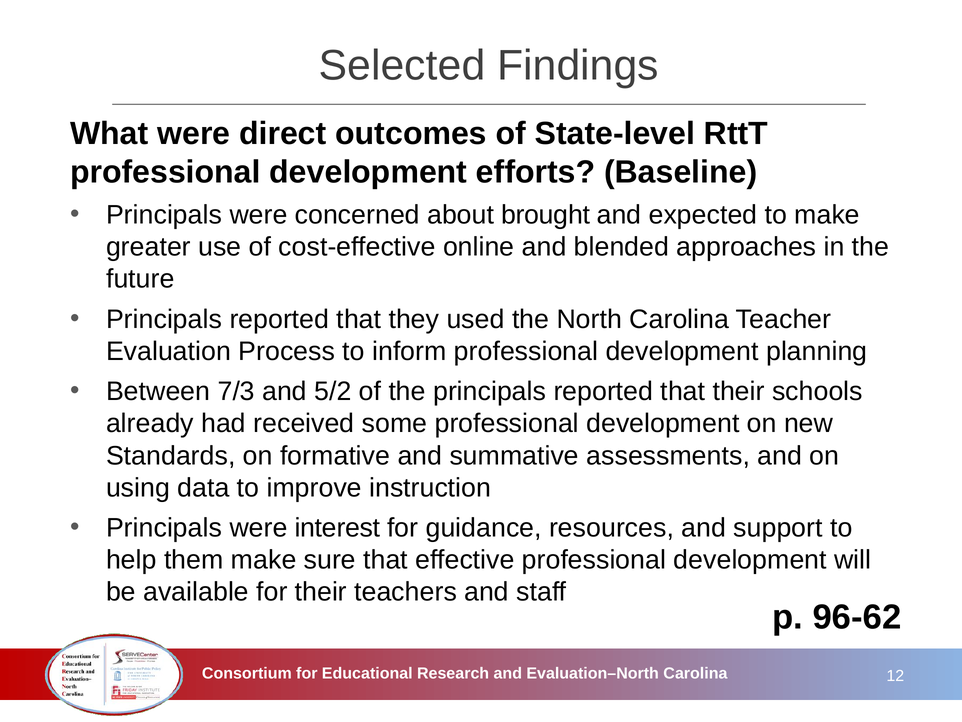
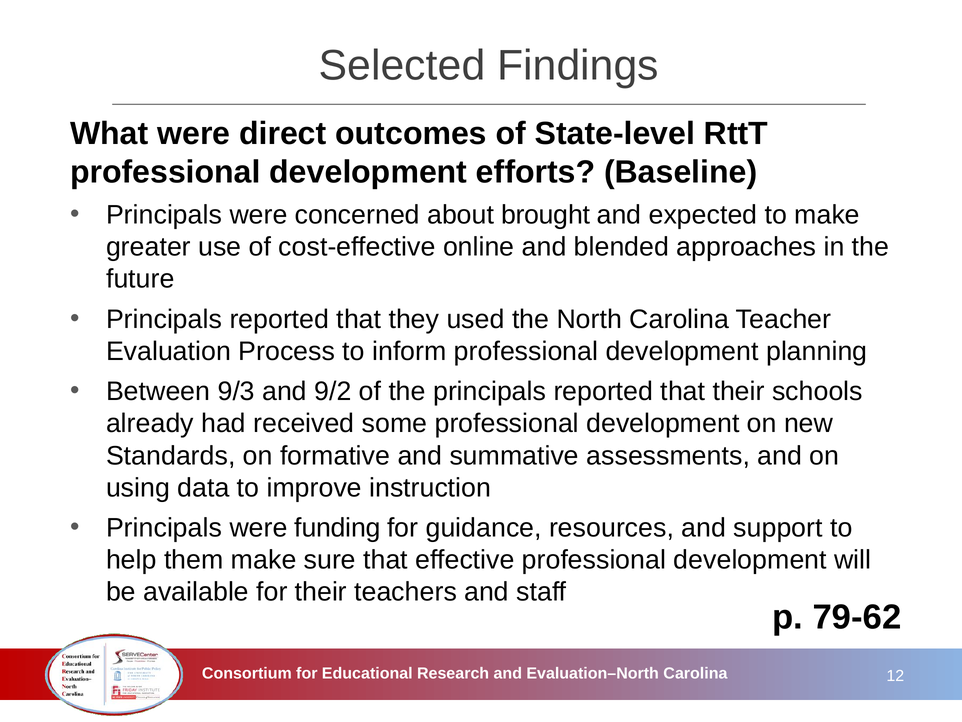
7/3: 7/3 -> 9/3
5/2: 5/2 -> 9/2
interest: interest -> funding
96-62: 96-62 -> 79-62
